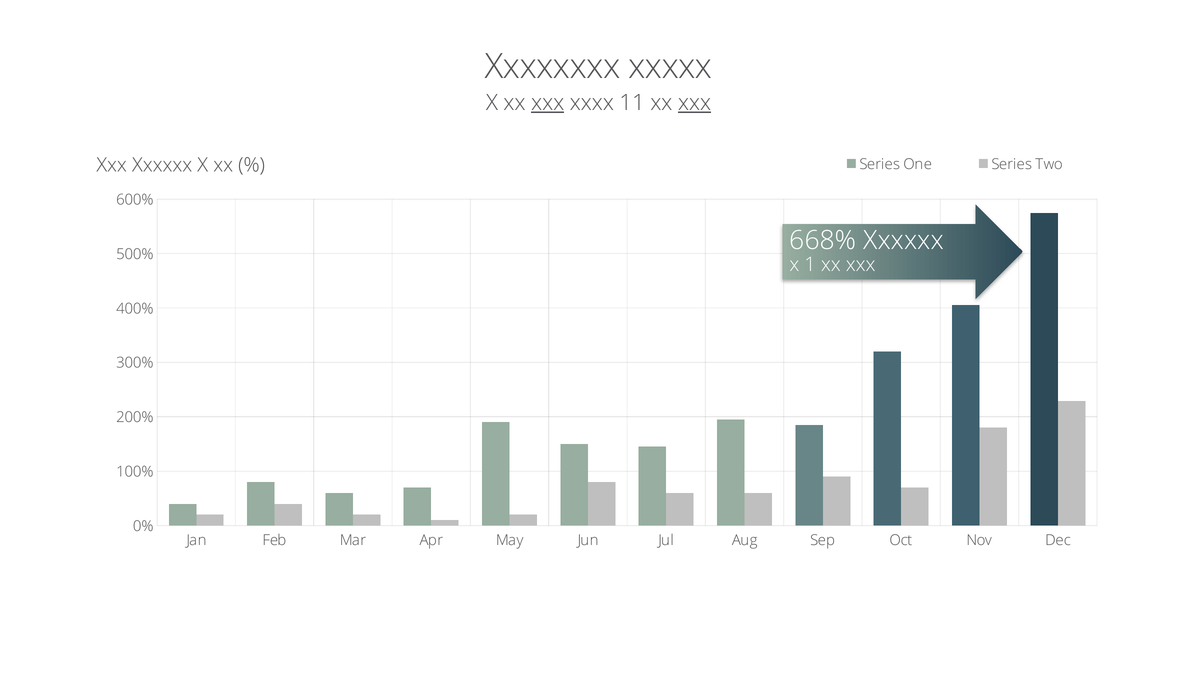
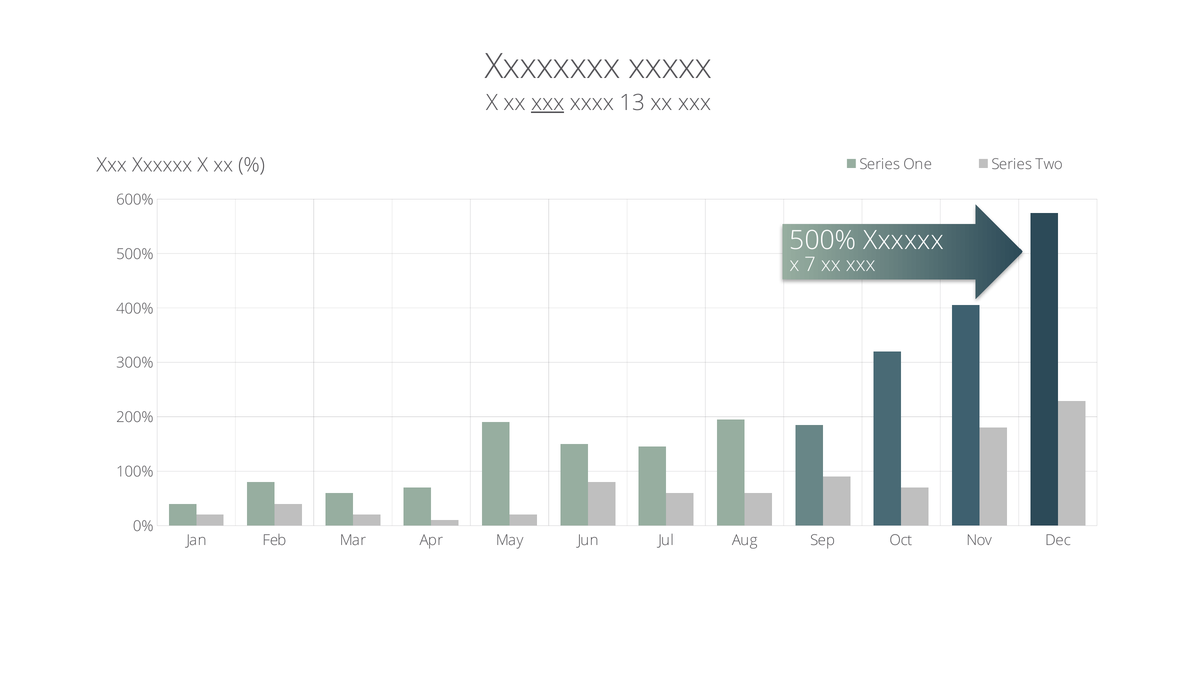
11: 11 -> 13
xxx at (695, 103) underline: present -> none
668% at (823, 241): 668% -> 500%
1: 1 -> 7
